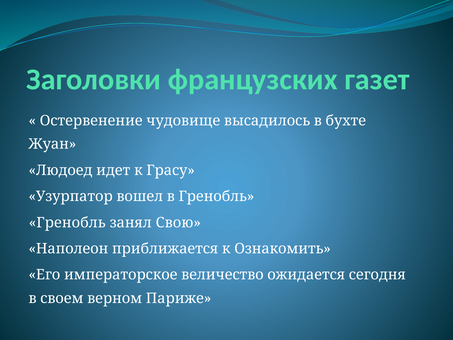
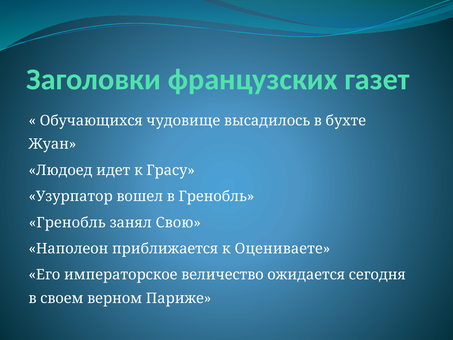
Остервенение: Остервенение -> Обучающихся
Ознакомить: Ознакомить -> Оцениваете
